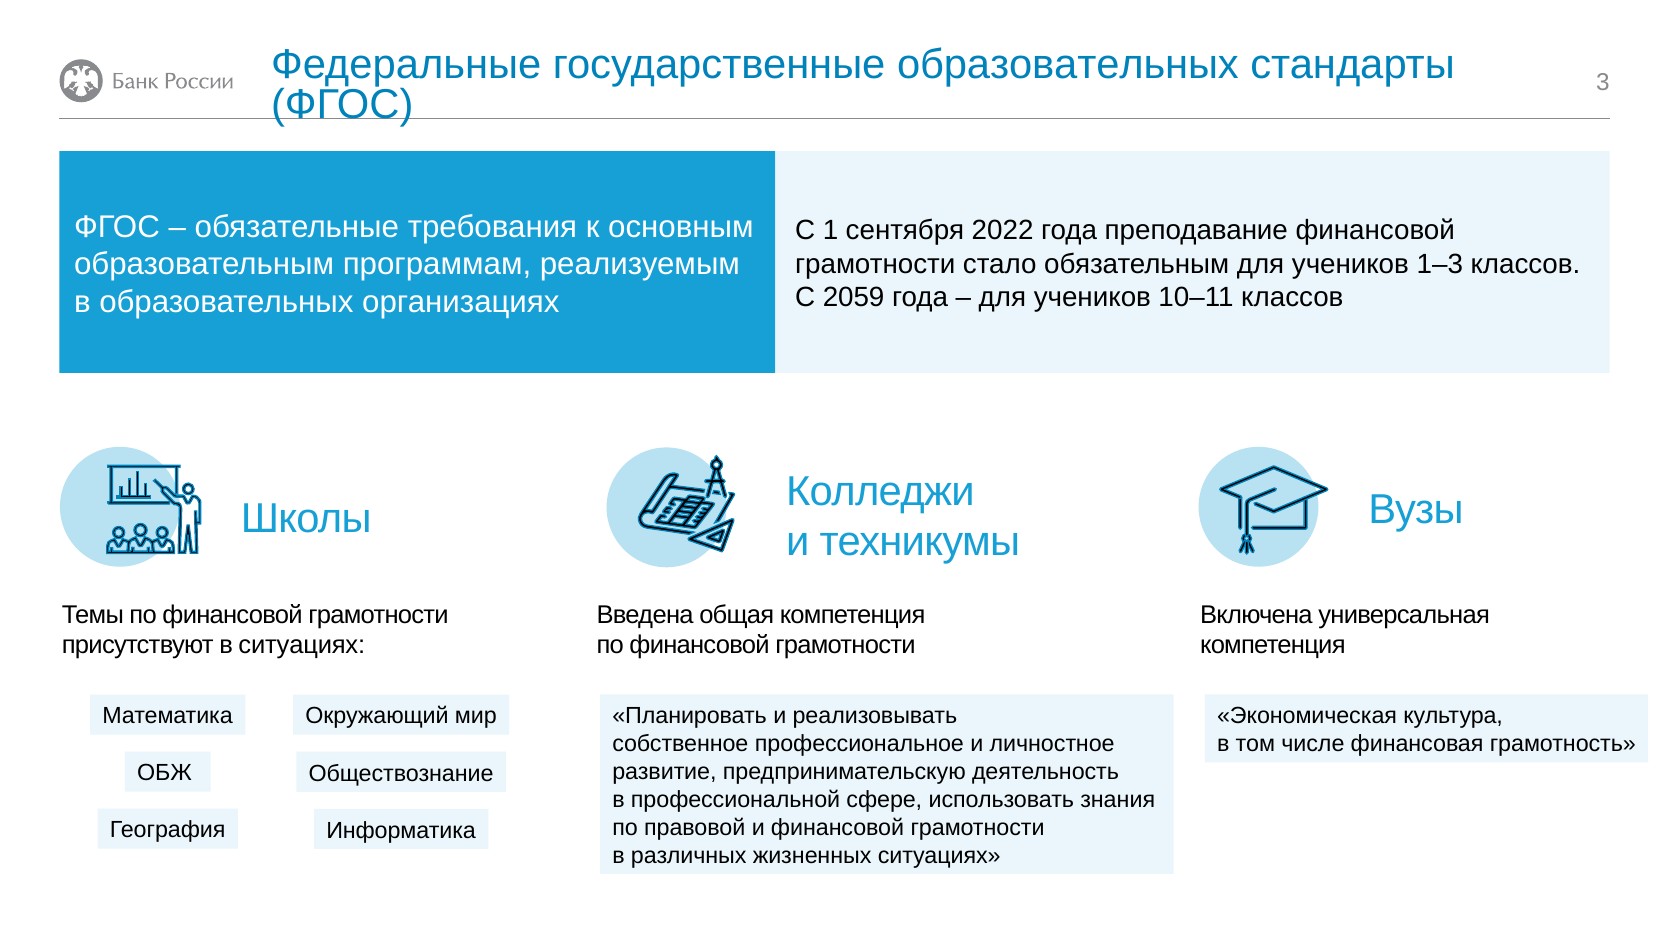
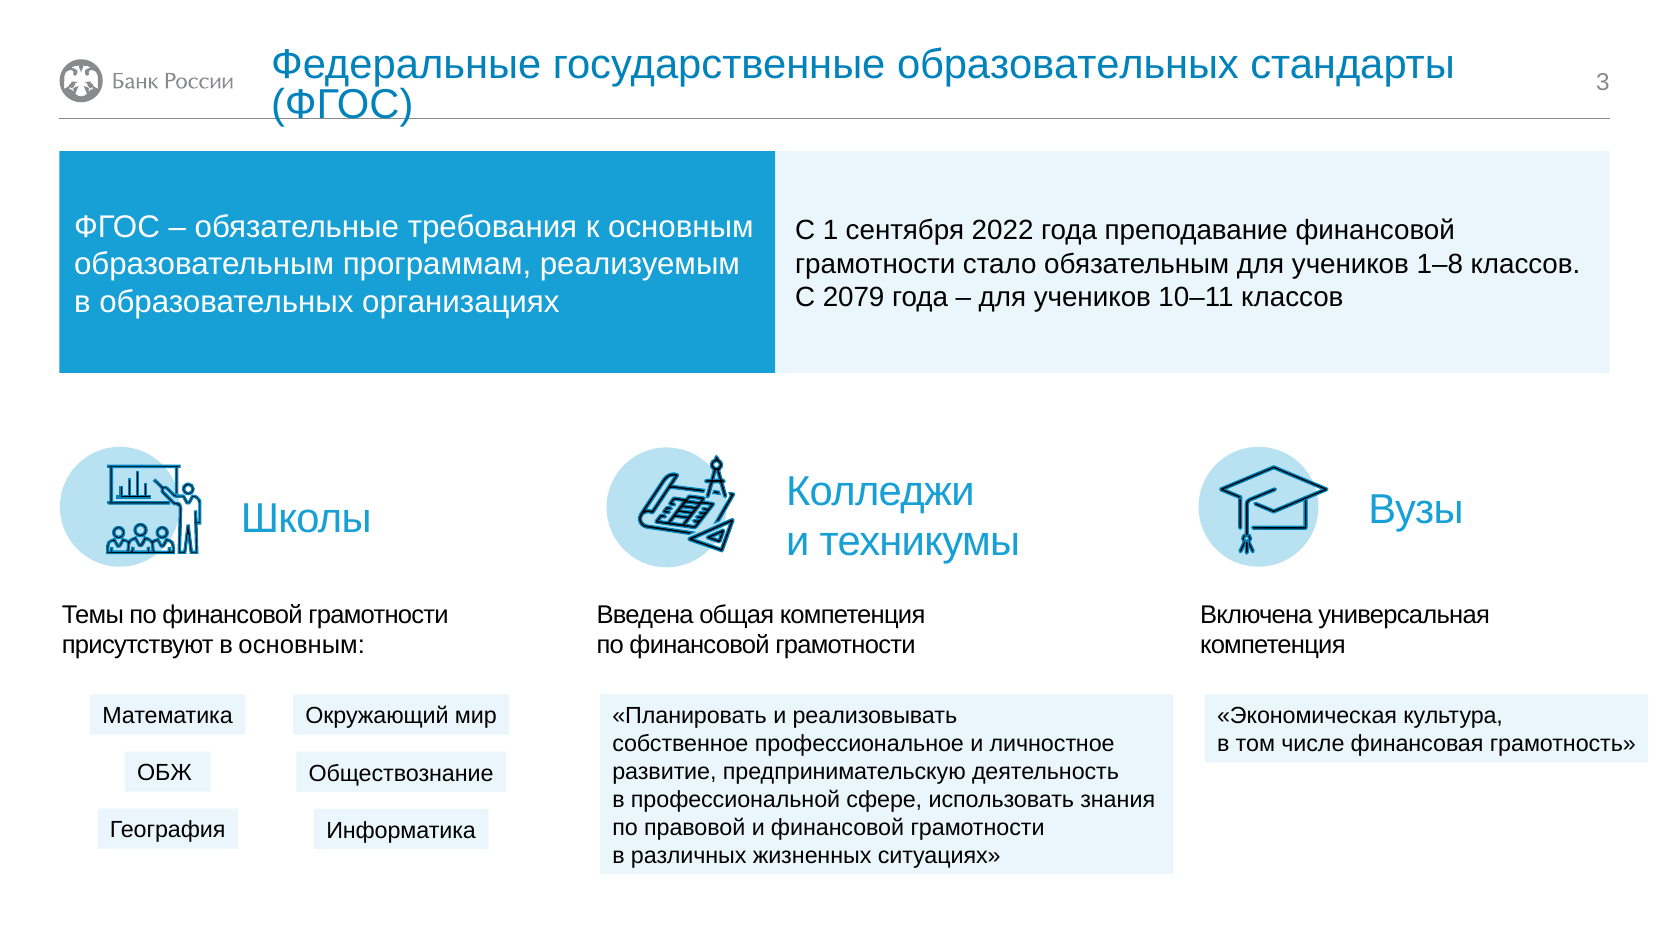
1–3: 1–3 -> 1–8
2059: 2059 -> 2079
в ситуациях: ситуациях -> основным
